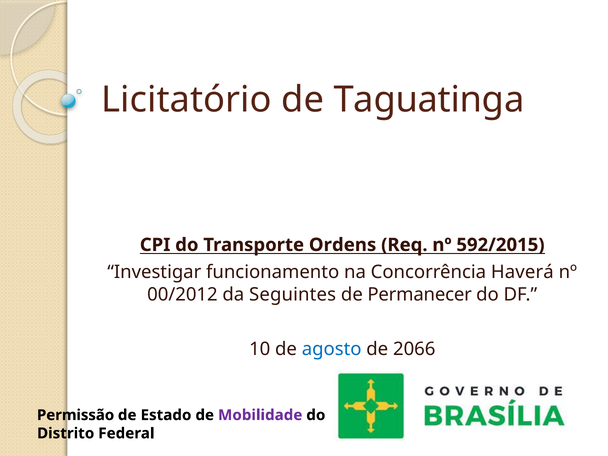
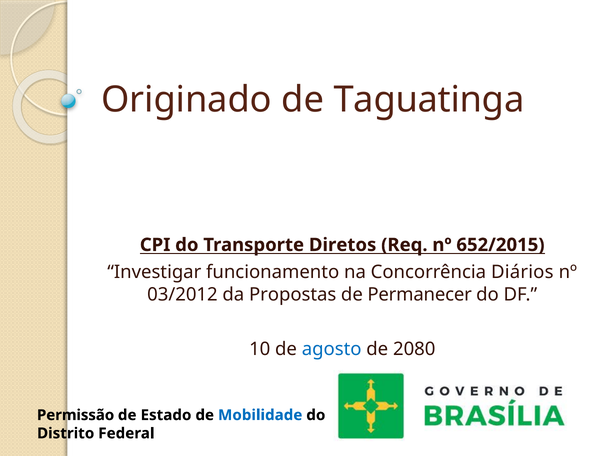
Licitatório: Licitatório -> Originado
Ordens: Ordens -> Diretos
592/2015: 592/2015 -> 652/2015
Haverá: Haverá -> Diários
00/2012: 00/2012 -> 03/2012
Seguintes: Seguintes -> Propostas
2066: 2066 -> 2080
Mobilidade colour: purple -> blue
